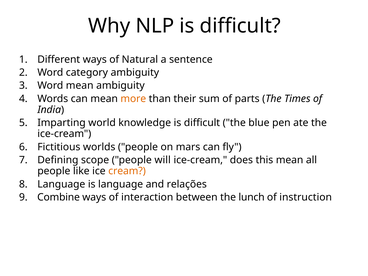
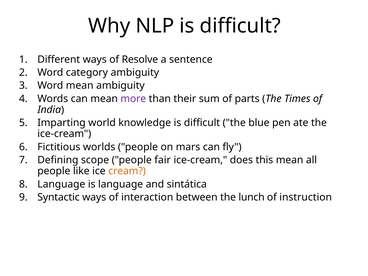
Natural: Natural -> Resolve
more colour: orange -> purple
will: will -> fair
relações: relações -> sintática
Combine: Combine -> Syntactic
